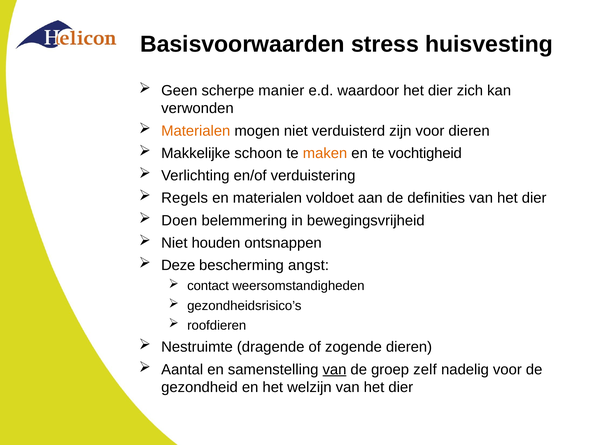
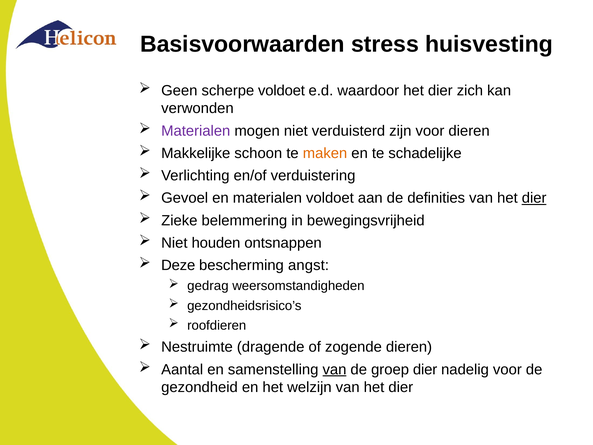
scherpe manier: manier -> voldoet
Materialen at (196, 131) colour: orange -> purple
vochtigheid: vochtigheid -> schadelijke
Regels: Regels -> Gevoel
dier at (534, 198) underline: none -> present
Doen: Doen -> Zieke
contact: contact -> gedrag
groep zelf: zelf -> dier
